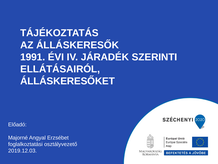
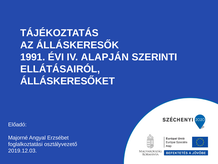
JÁRADÉK: JÁRADÉK -> ALAPJÁN
